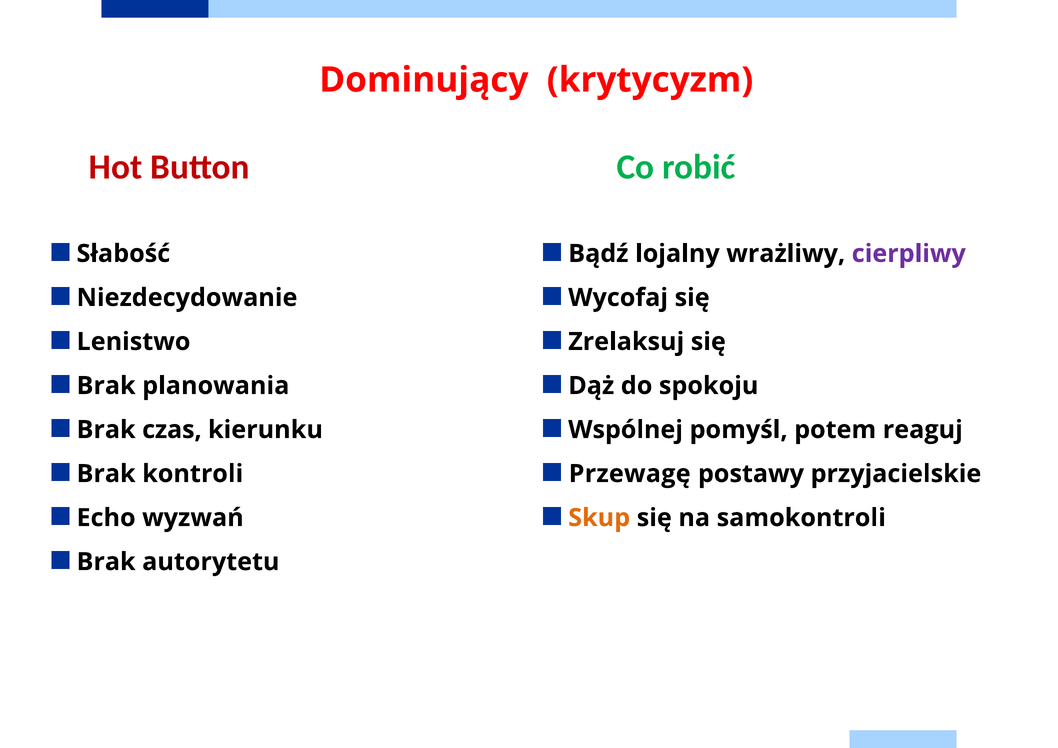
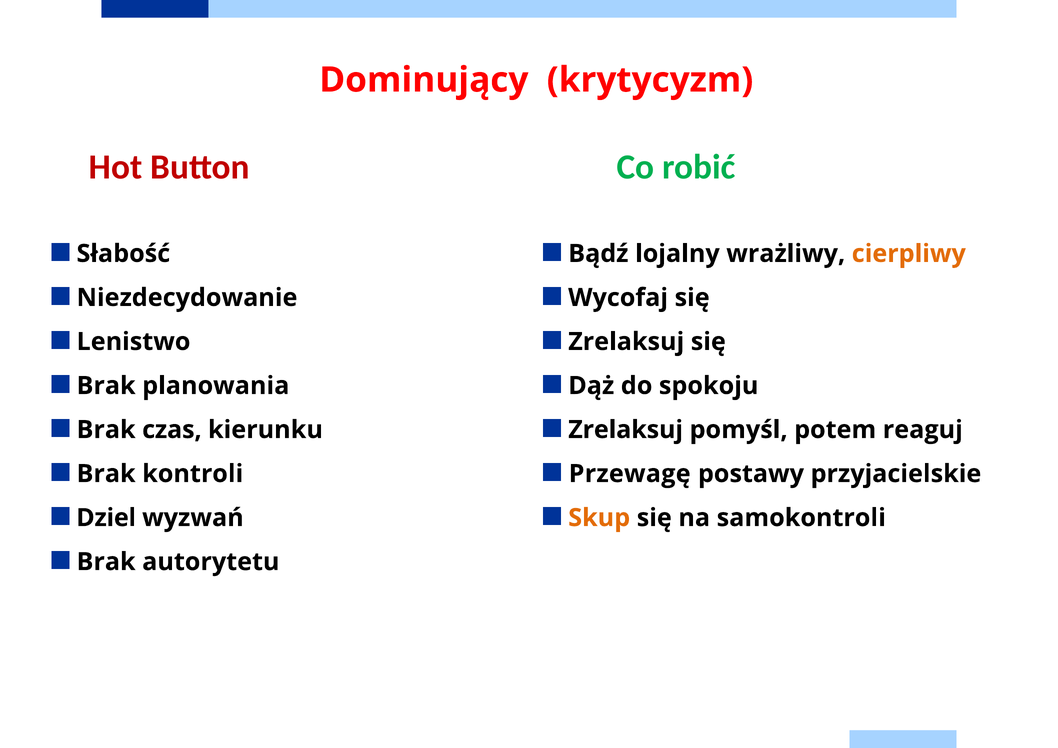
cierpliwy colour: purple -> orange
Wspólnej at (626, 430): Wspólnej -> Zrelaksuj
Echo: Echo -> Dziel
